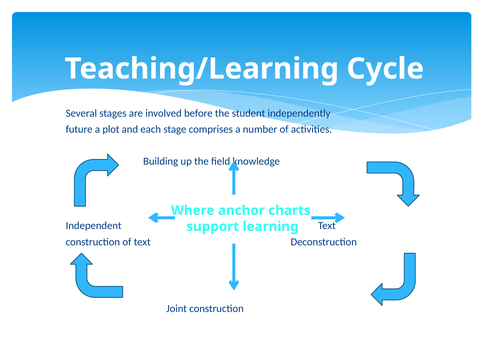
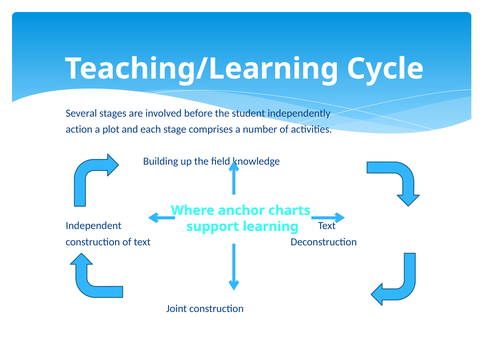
future: future -> action
